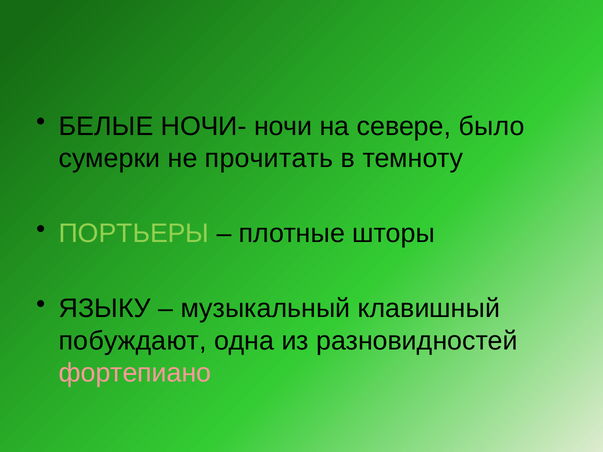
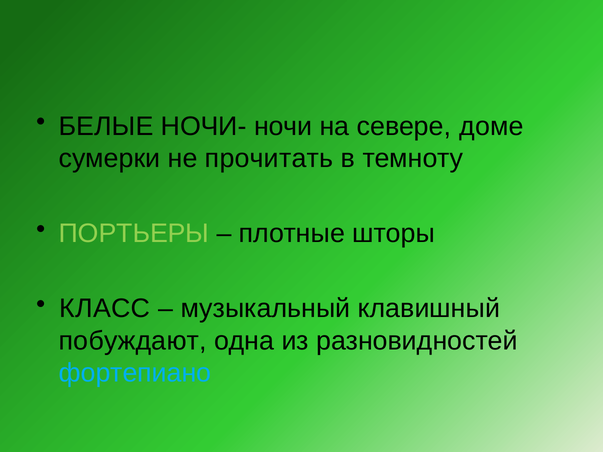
было: было -> доме
ЯЗЫКУ: ЯЗЫКУ -> КЛАСС
фортепиано colour: pink -> light blue
